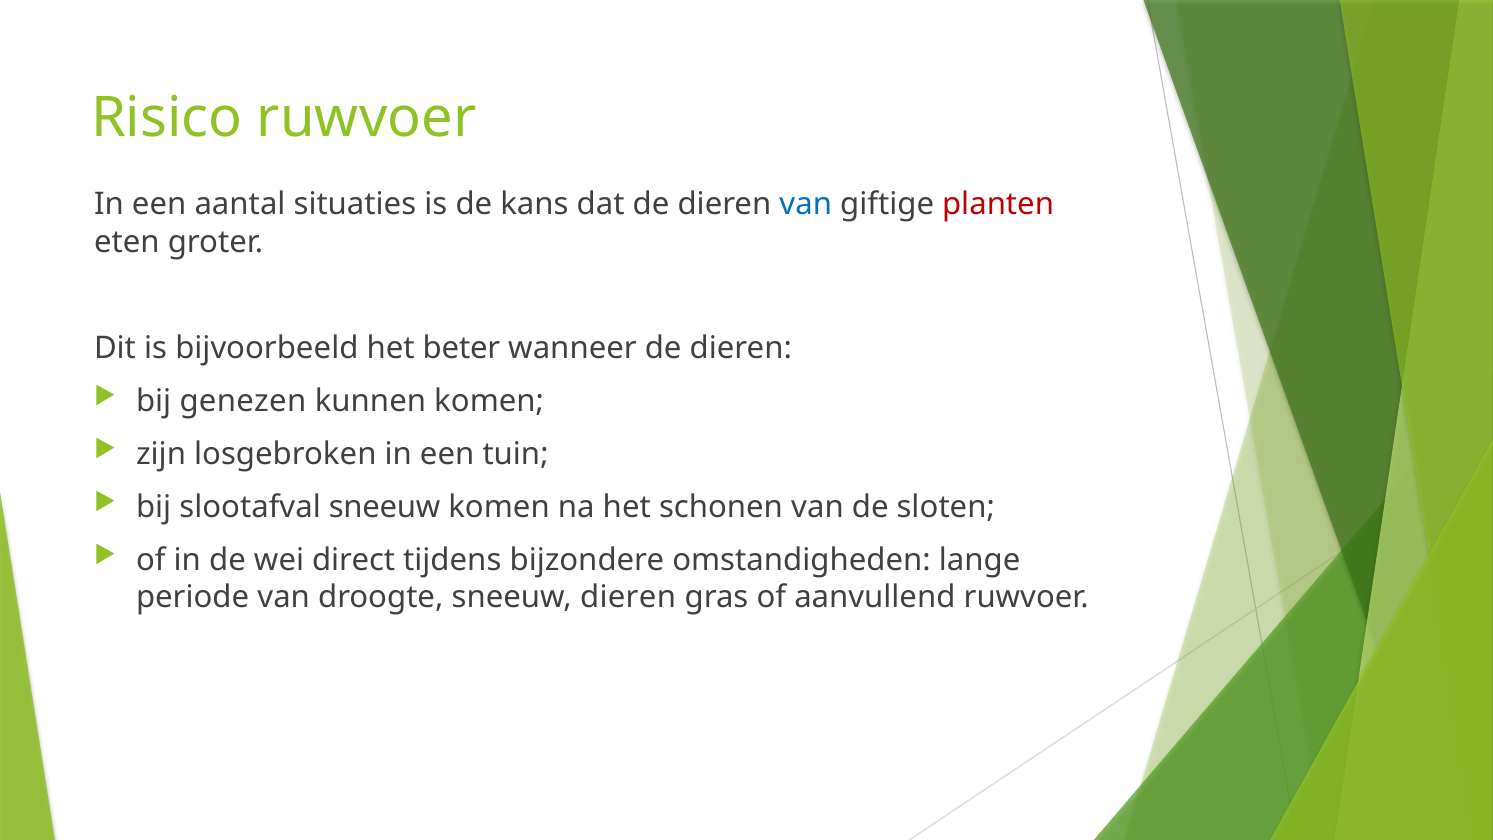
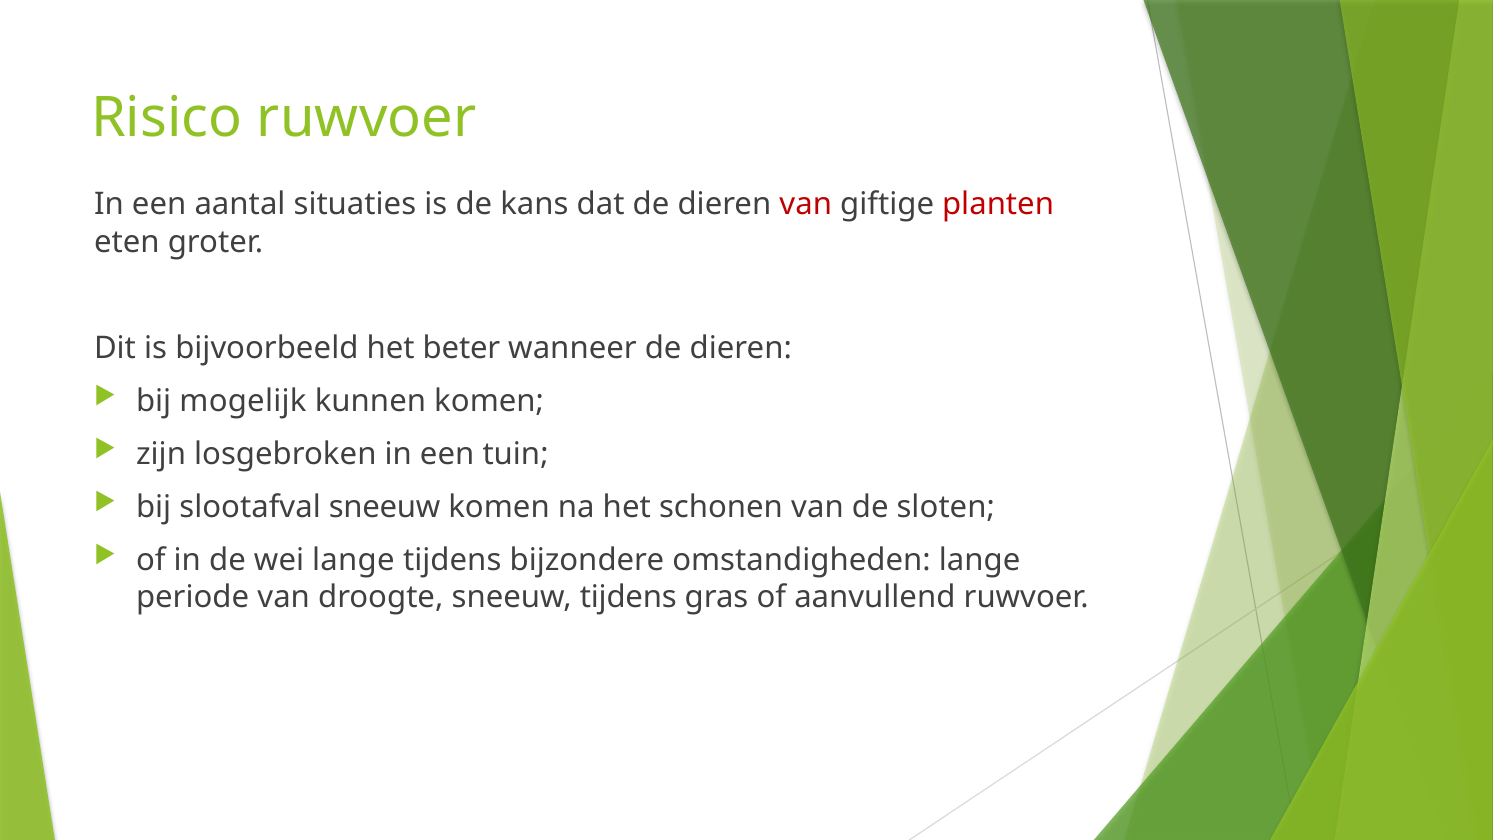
van at (806, 205) colour: blue -> red
genezen: genezen -> mogelijk
wei direct: direct -> lange
sneeuw dieren: dieren -> tijdens
